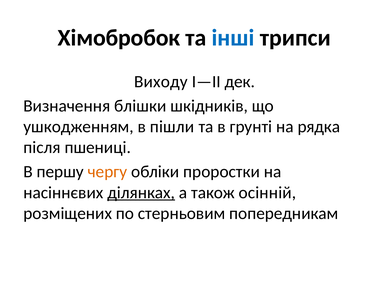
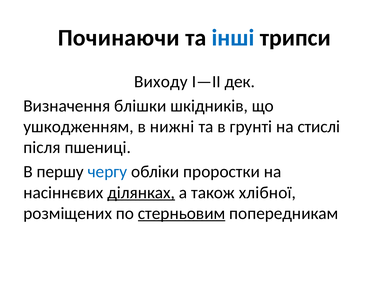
Хімобробок: Хімобробок -> Починаючи
пішли: пішли -> нижні
рядка: рядка -> стислі
чергу colour: orange -> blue
осінній: осінній -> хлібної
стерньовим underline: none -> present
